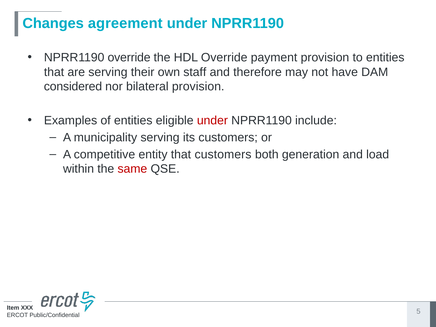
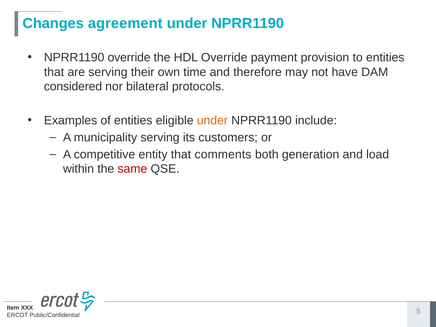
staff: staff -> time
bilateral provision: provision -> protocols
under at (212, 121) colour: red -> orange
that customers: customers -> comments
